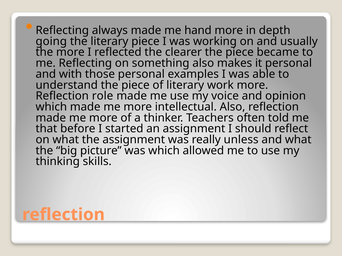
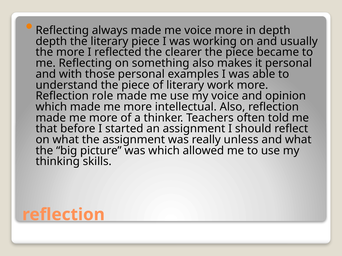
me hand: hand -> voice
going at (51, 41): going -> depth
